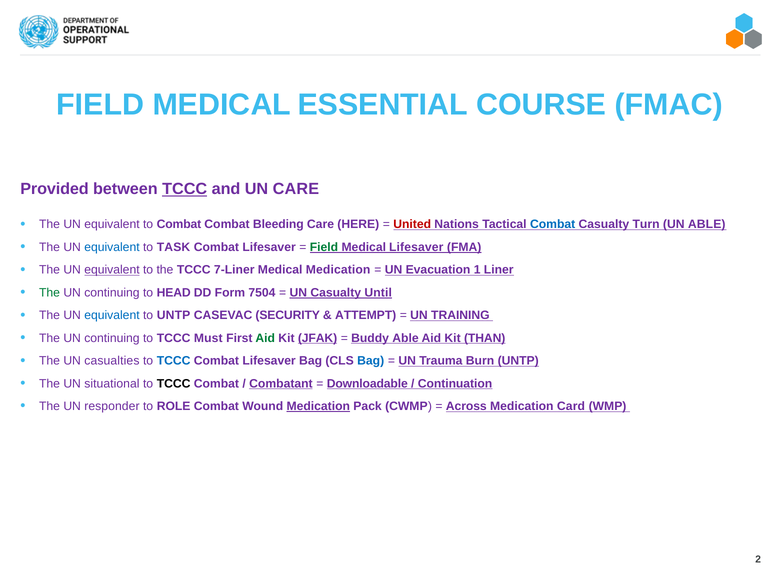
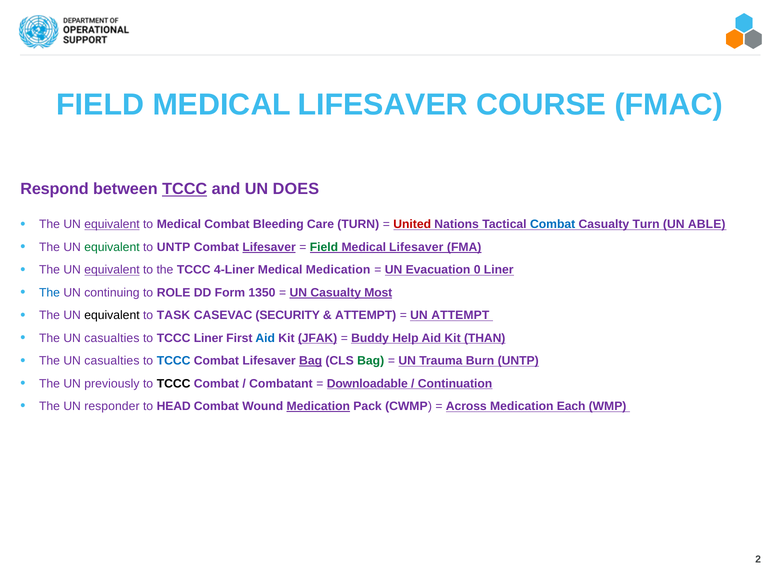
ESSENTIAL at (383, 105): ESSENTIAL -> LIFESAVER
Provided: Provided -> Respond
UN CARE: CARE -> DOES
equivalent at (112, 224) underline: none -> present
to Combat: Combat -> Medical
Care HERE: HERE -> TURN
equivalent at (112, 247) colour: blue -> green
to TASK: TASK -> UNTP
Lifesaver at (269, 247) underline: none -> present
7-Liner: 7-Liner -> 4-Liner
1: 1 -> 0
The at (50, 293) colour: green -> blue
HEAD: HEAD -> ROLE
7504: 7504 -> 1350
Until: Until -> Most
equivalent at (112, 315) colour: blue -> black
to UNTP: UNTP -> TASK
UN TRAINING: TRAINING -> ATTEMPT
continuing at (112, 338): continuing -> casualties
TCCC Must: Must -> Liner
Aid at (265, 338) colour: green -> blue
Buddy Able: Able -> Help
Bag at (311, 361) underline: none -> present
Bag at (371, 361) colour: blue -> green
situational: situational -> previously
Combatant underline: present -> none
ROLE: ROLE -> HEAD
Card: Card -> Each
